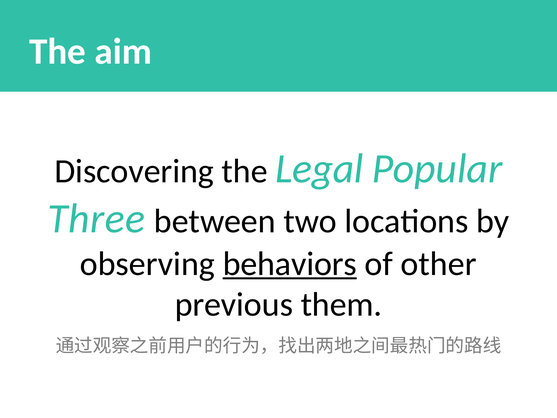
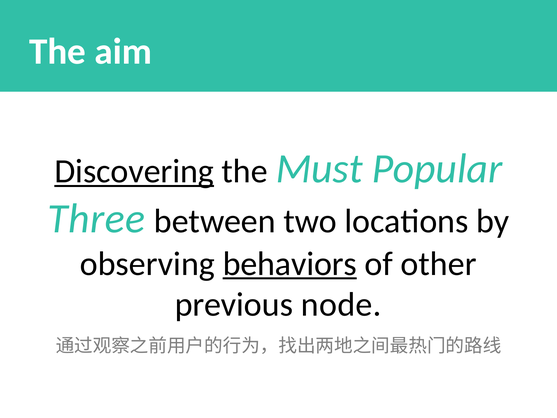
Discovering underline: none -> present
Legal: Legal -> Must
them: them -> node
